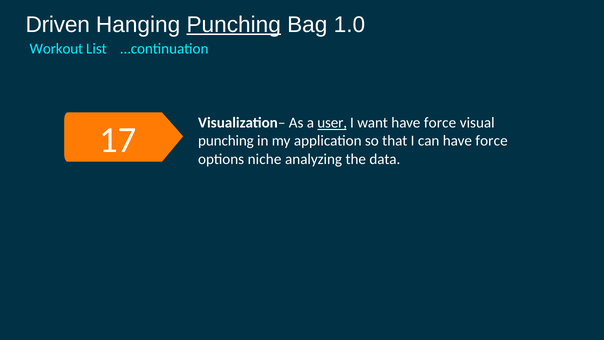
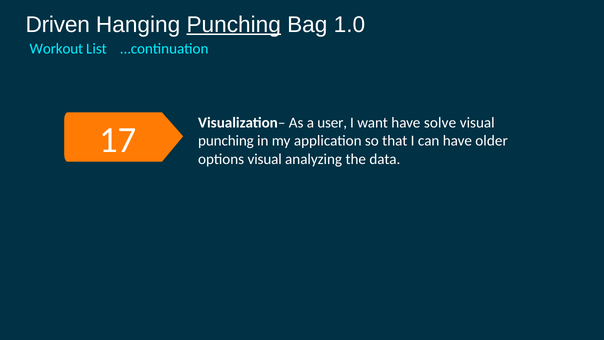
user underline: present -> none
want have force: force -> solve
can have force: force -> older
options niche: niche -> visual
